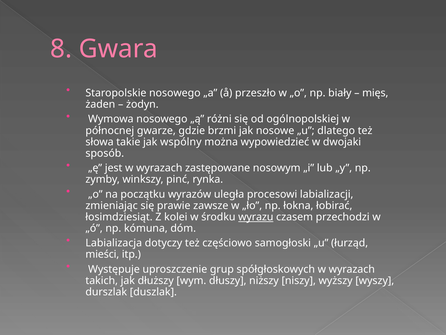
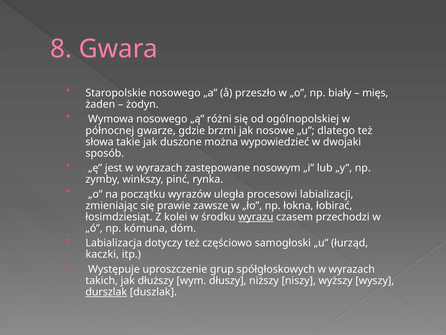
wspólny: wspólny -> duszone
mieści: mieści -> kaczki
durszlak underline: none -> present
